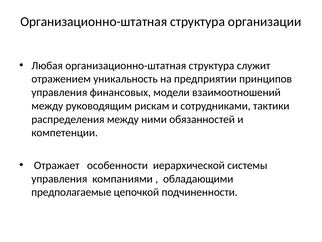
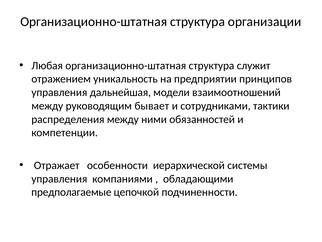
финансовых: финансовых -> дальнейшая
рискам: рискам -> бывает
